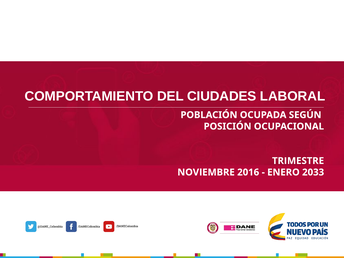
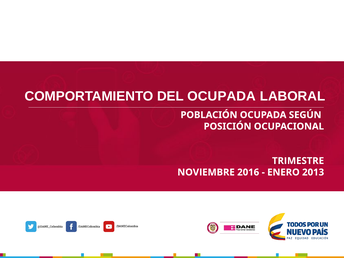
DEL CIUDADES: CIUDADES -> OCUPADA
2033: 2033 -> 2013
